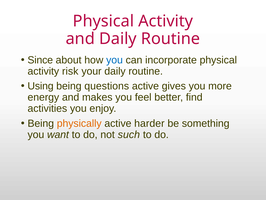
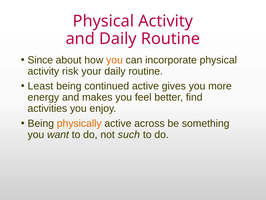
you at (114, 60) colour: blue -> orange
Using: Using -> Least
questions: questions -> continued
harder: harder -> across
